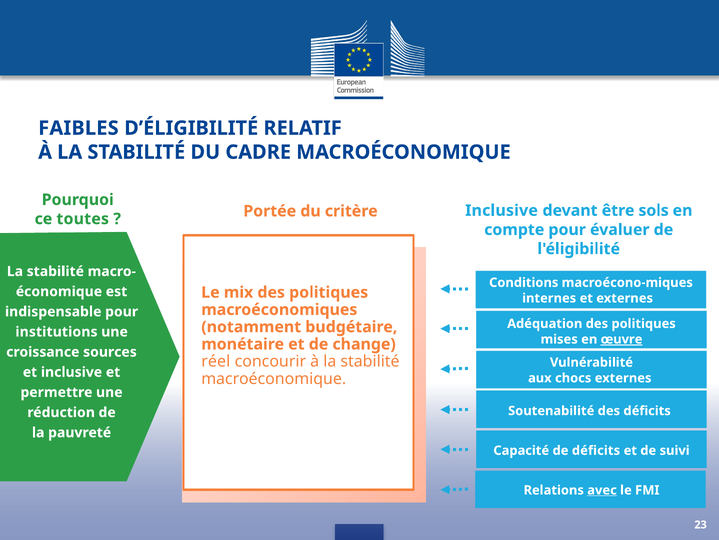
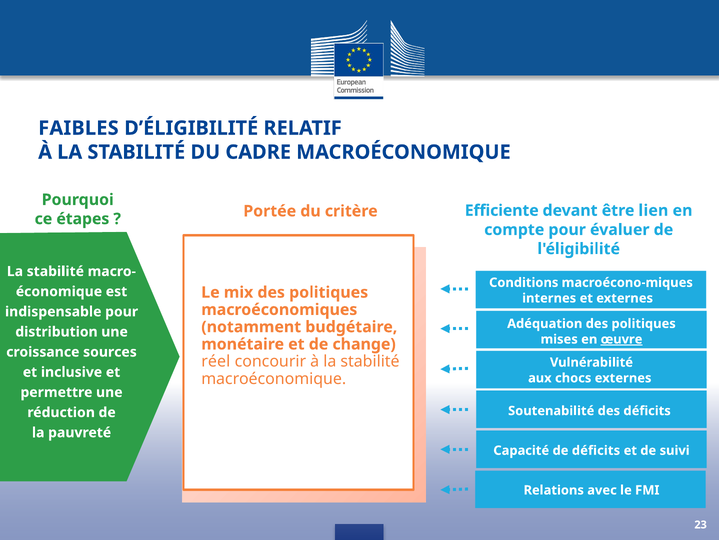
toutes: toutes -> étapes
critère Inclusive: Inclusive -> Efficiente
sols: sols -> lien
institutions: institutions -> distribution
avec underline: present -> none
